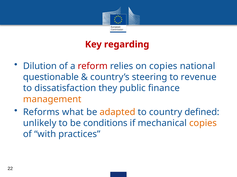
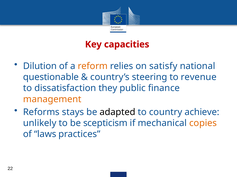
regarding: regarding -> capacities
reform colour: red -> orange
on copies: copies -> satisfy
what: what -> stays
adapted colour: orange -> black
defined: defined -> achieve
conditions: conditions -> scepticism
with: with -> laws
